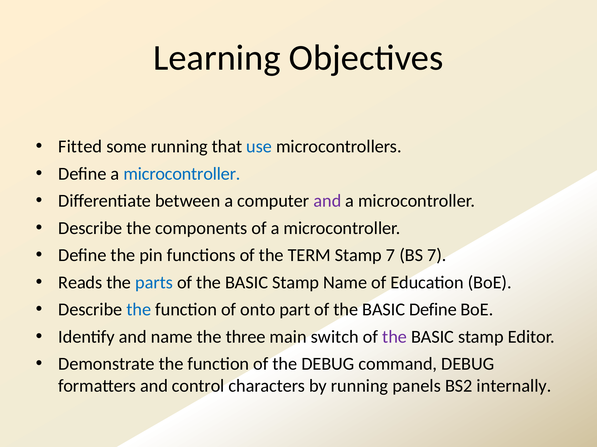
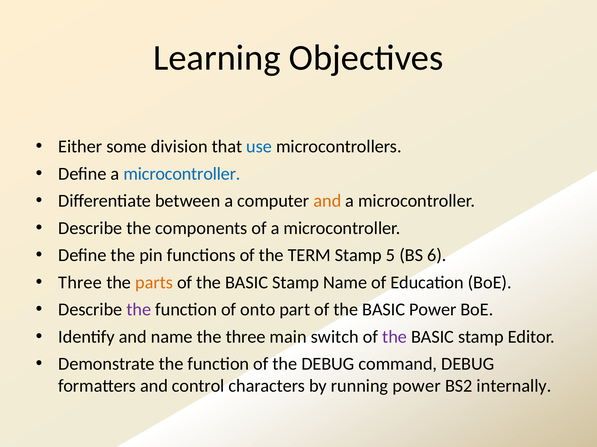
Fitted: Fitted -> Either
some running: running -> division
and at (327, 201) colour: purple -> orange
Stamp 7: 7 -> 5
BS 7: 7 -> 6
Reads at (80, 283): Reads -> Three
parts colour: blue -> orange
the at (139, 310) colour: blue -> purple
BASIC Define: Define -> Power
running panels: panels -> power
